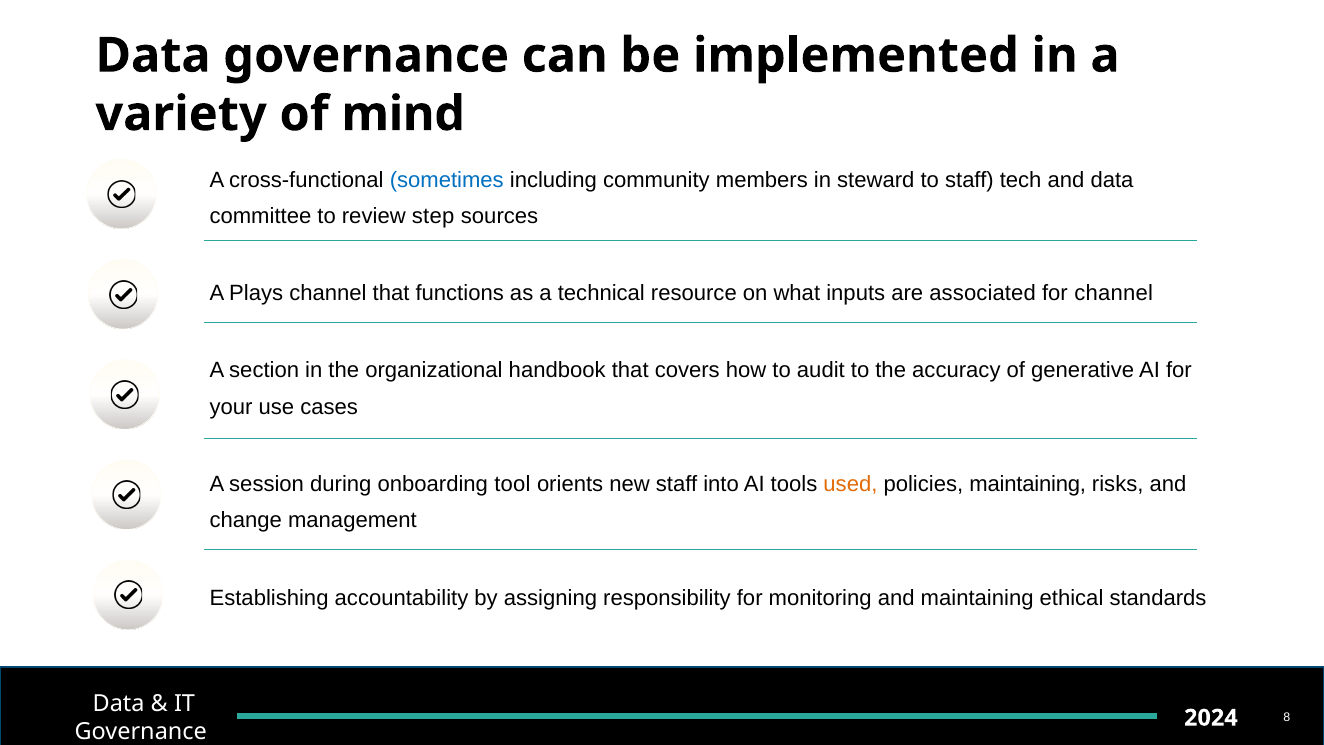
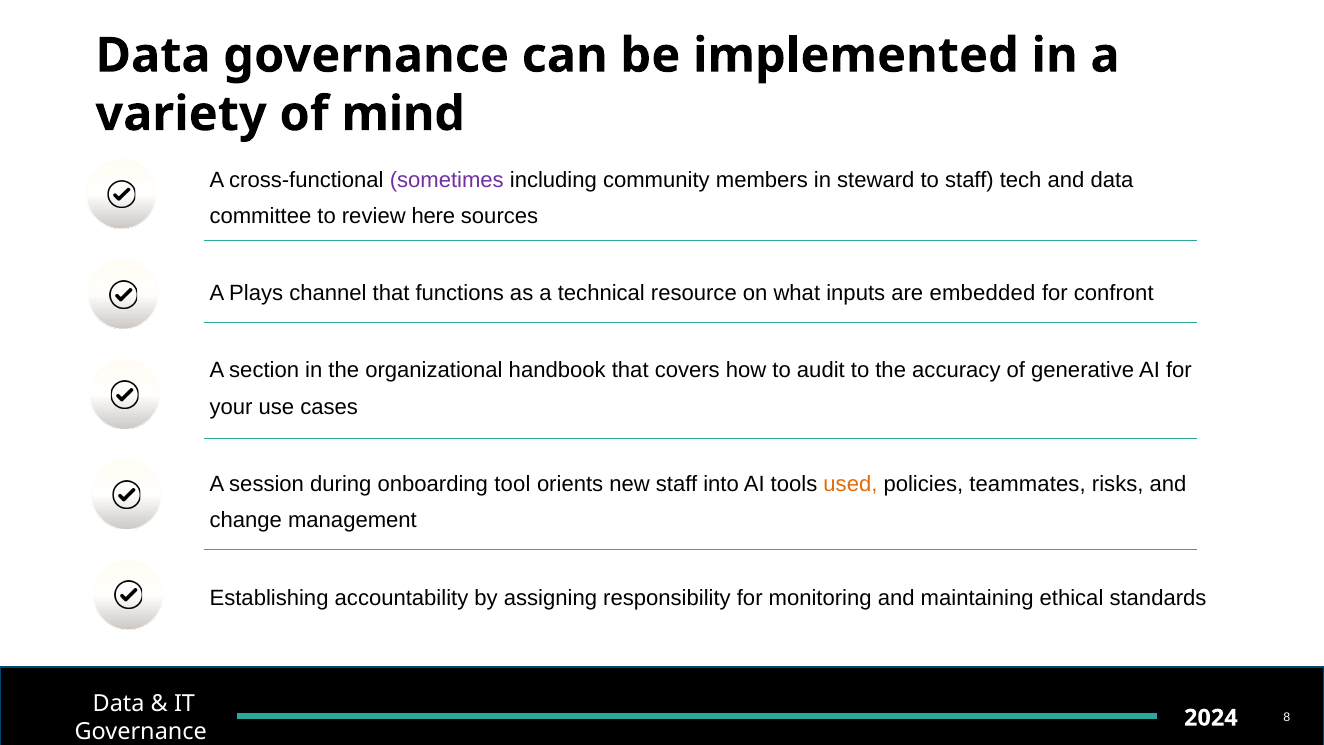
sometimes colour: blue -> purple
step: step -> here
associated: associated -> embedded
for channel: channel -> confront
policies maintaining: maintaining -> teammates
